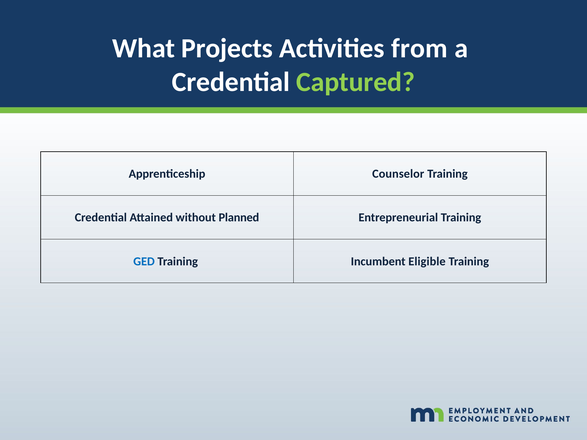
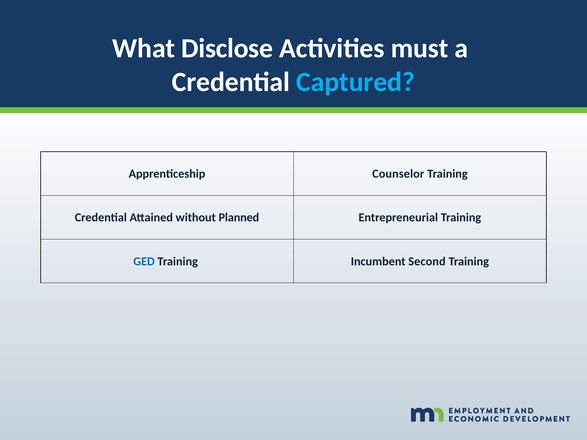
Projects: Projects -> Disclose
from: from -> must
Captured colour: light green -> light blue
Eligible: Eligible -> Second
